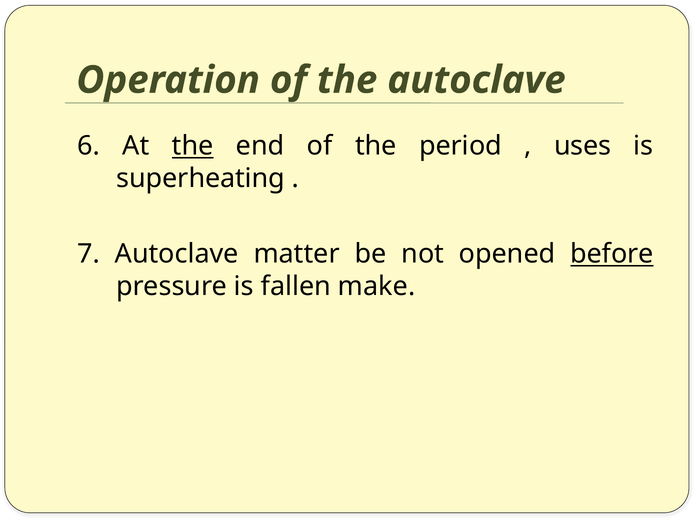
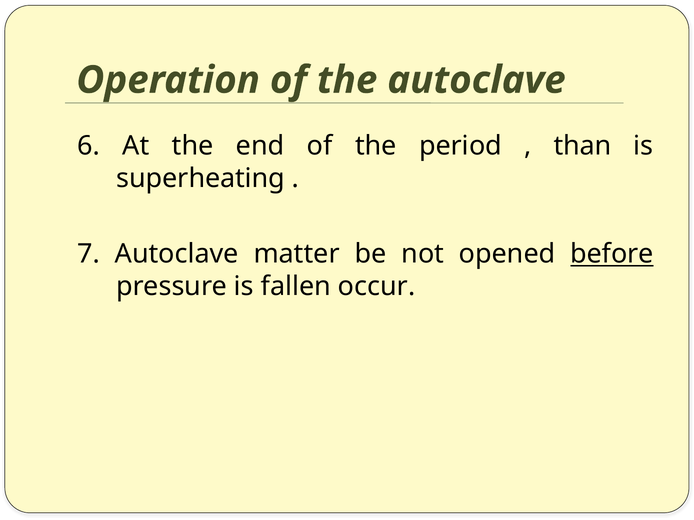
the at (193, 146) underline: present -> none
uses: uses -> than
make: make -> occur
